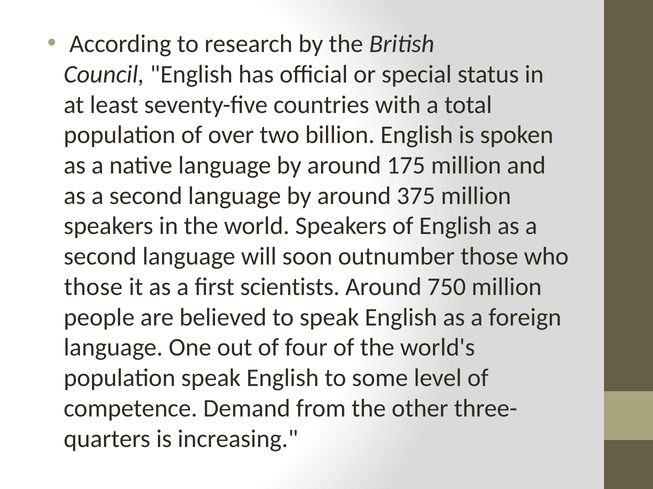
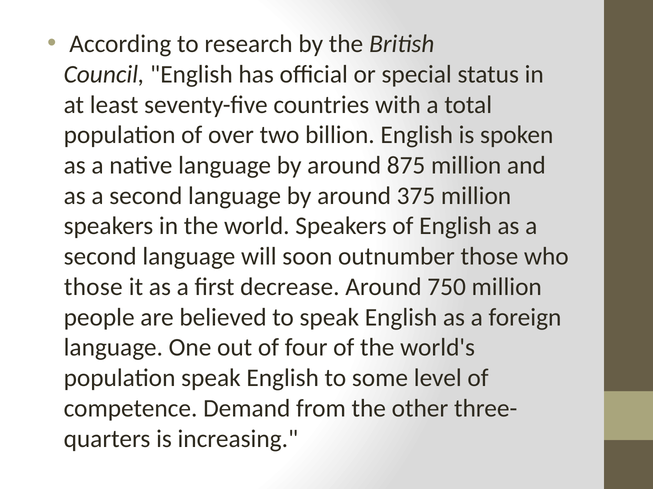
175: 175 -> 875
scientists: scientists -> decrease
